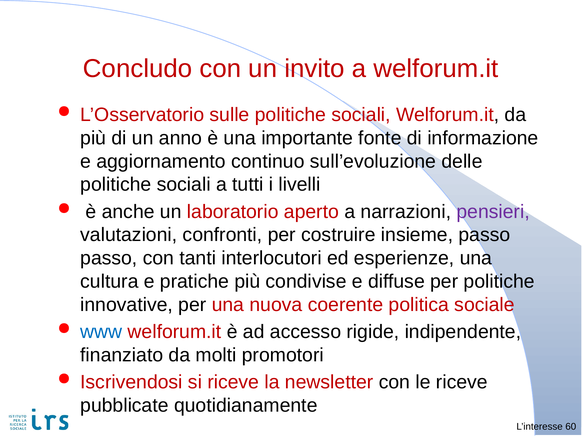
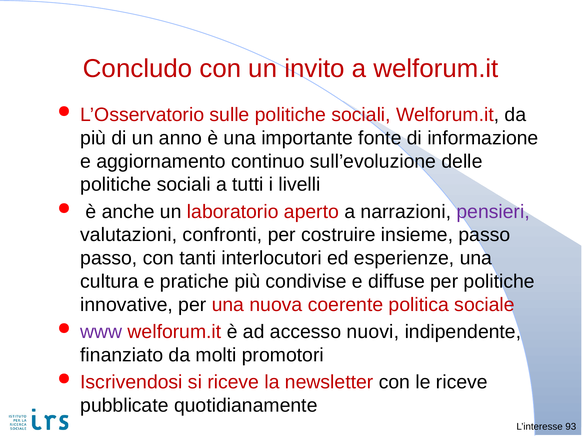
www colour: blue -> purple
rigide: rigide -> nuovi
60: 60 -> 93
